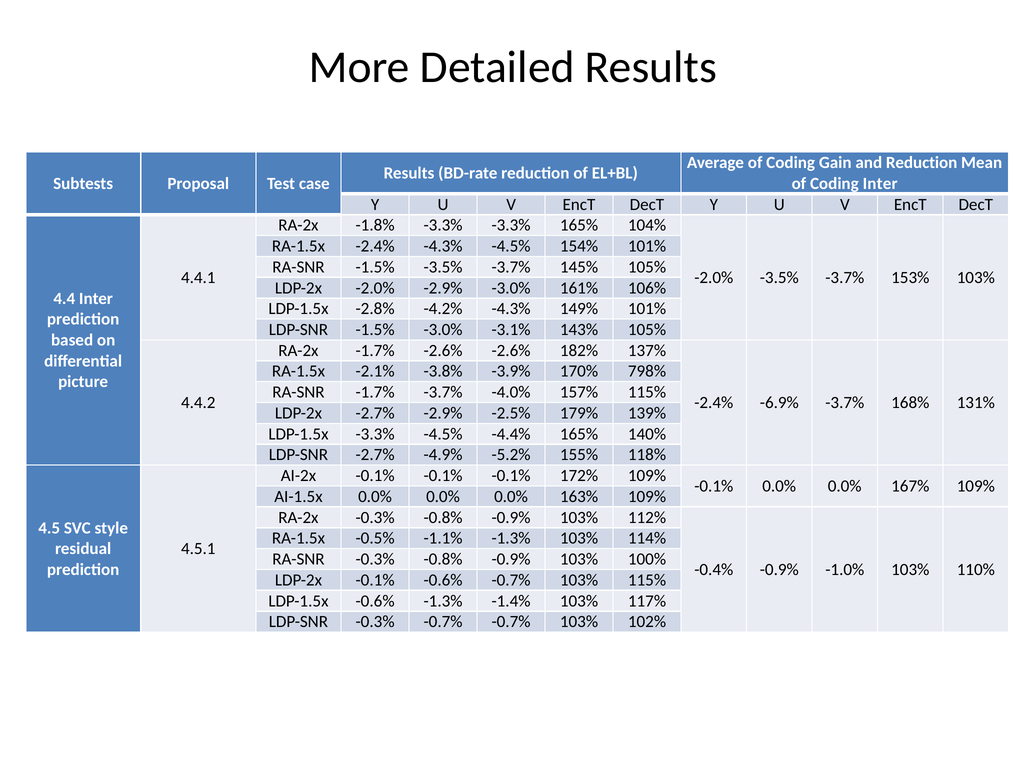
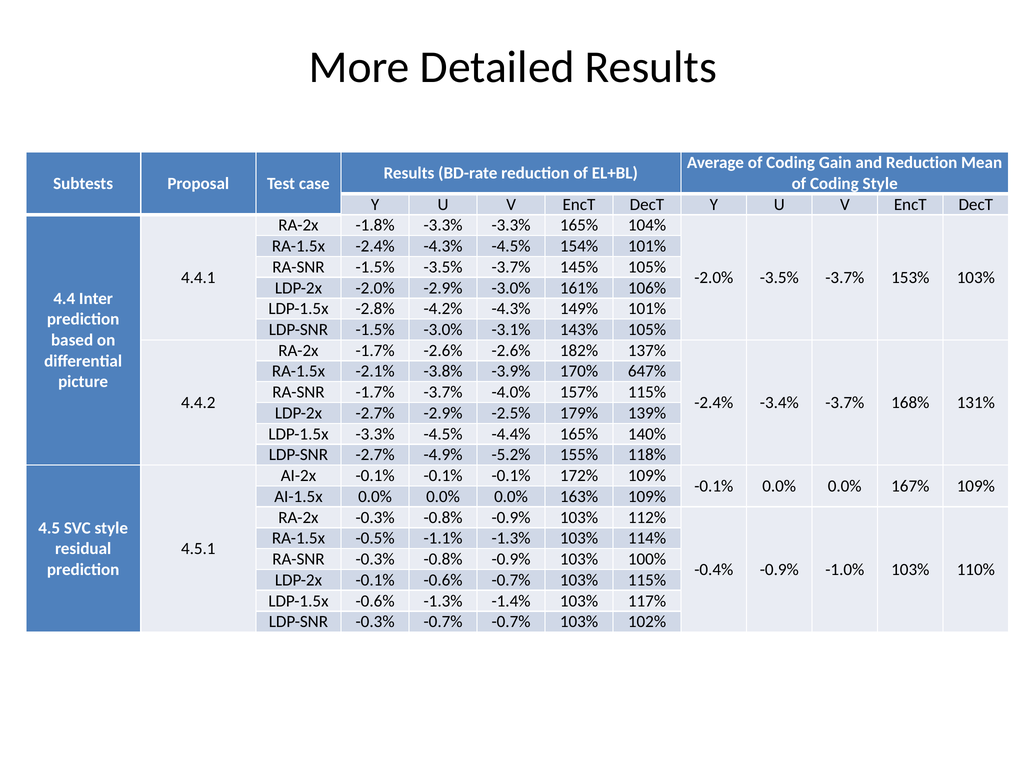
Coding Inter: Inter -> Style
798%: 798% -> 647%
-6.9%: -6.9% -> -3.4%
